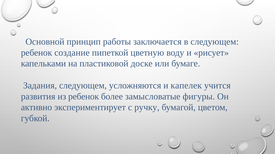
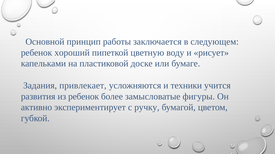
создание: создание -> хороший
Задания следующем: следующем -> привлекает
капелек: капелек -> техники
